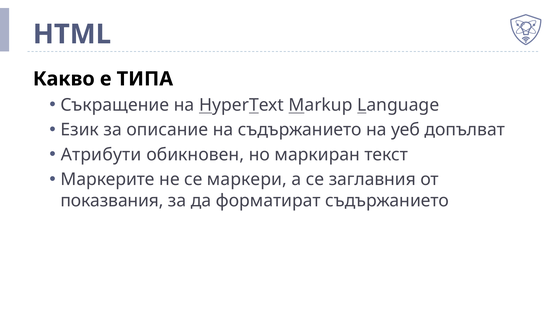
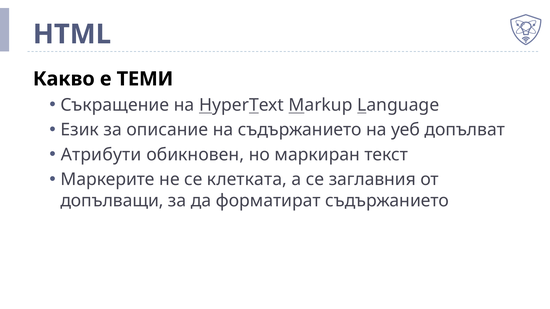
ТИПА: ТИПА -> ТЕМИ
маркери: маркери -> клетката
показвания: показвания -> допълващи
